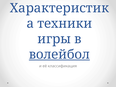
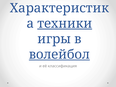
техники underline: none -> present
